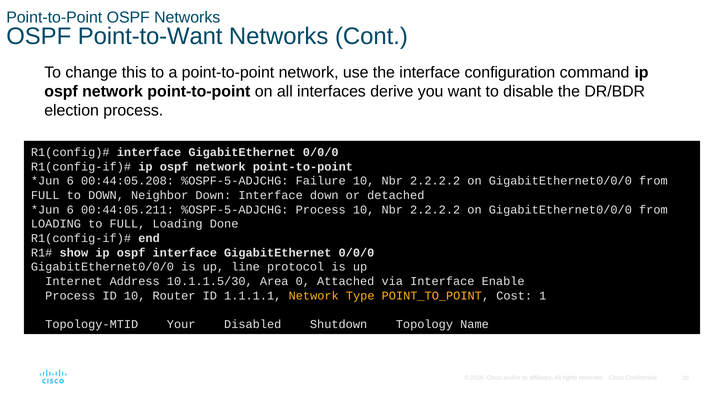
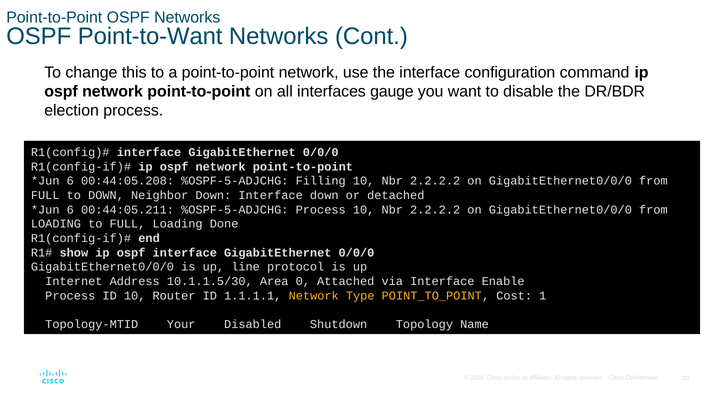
derive: derive -> gauge
Failure: Failure -> Filling
